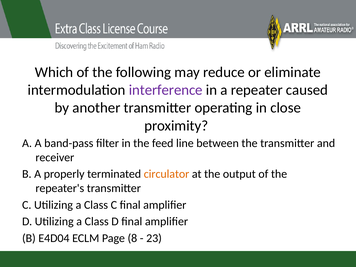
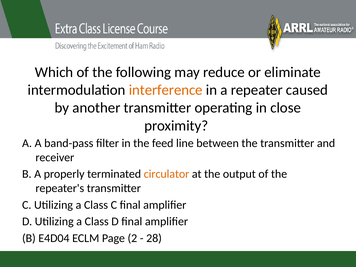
interference colour: purple -> orange
8: 8 -> 2
23: 23 -> 28
